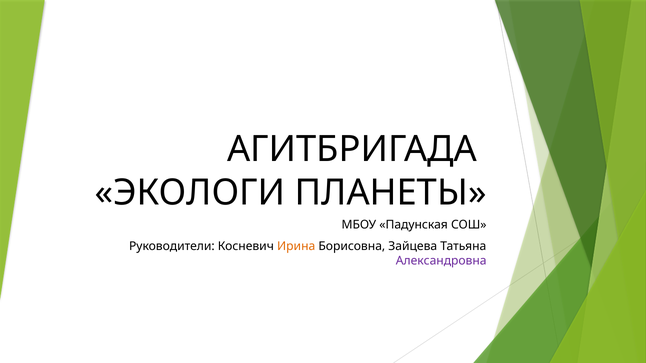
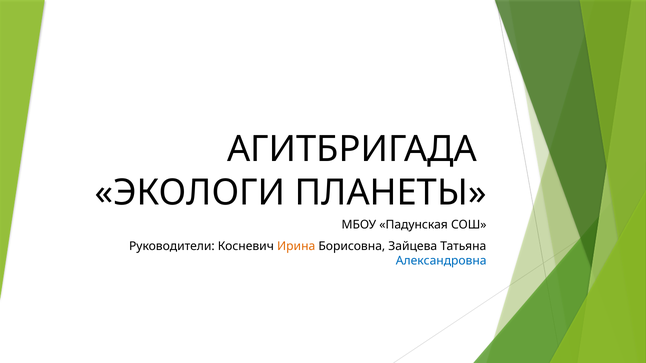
Александровна colour: purple -> blue
